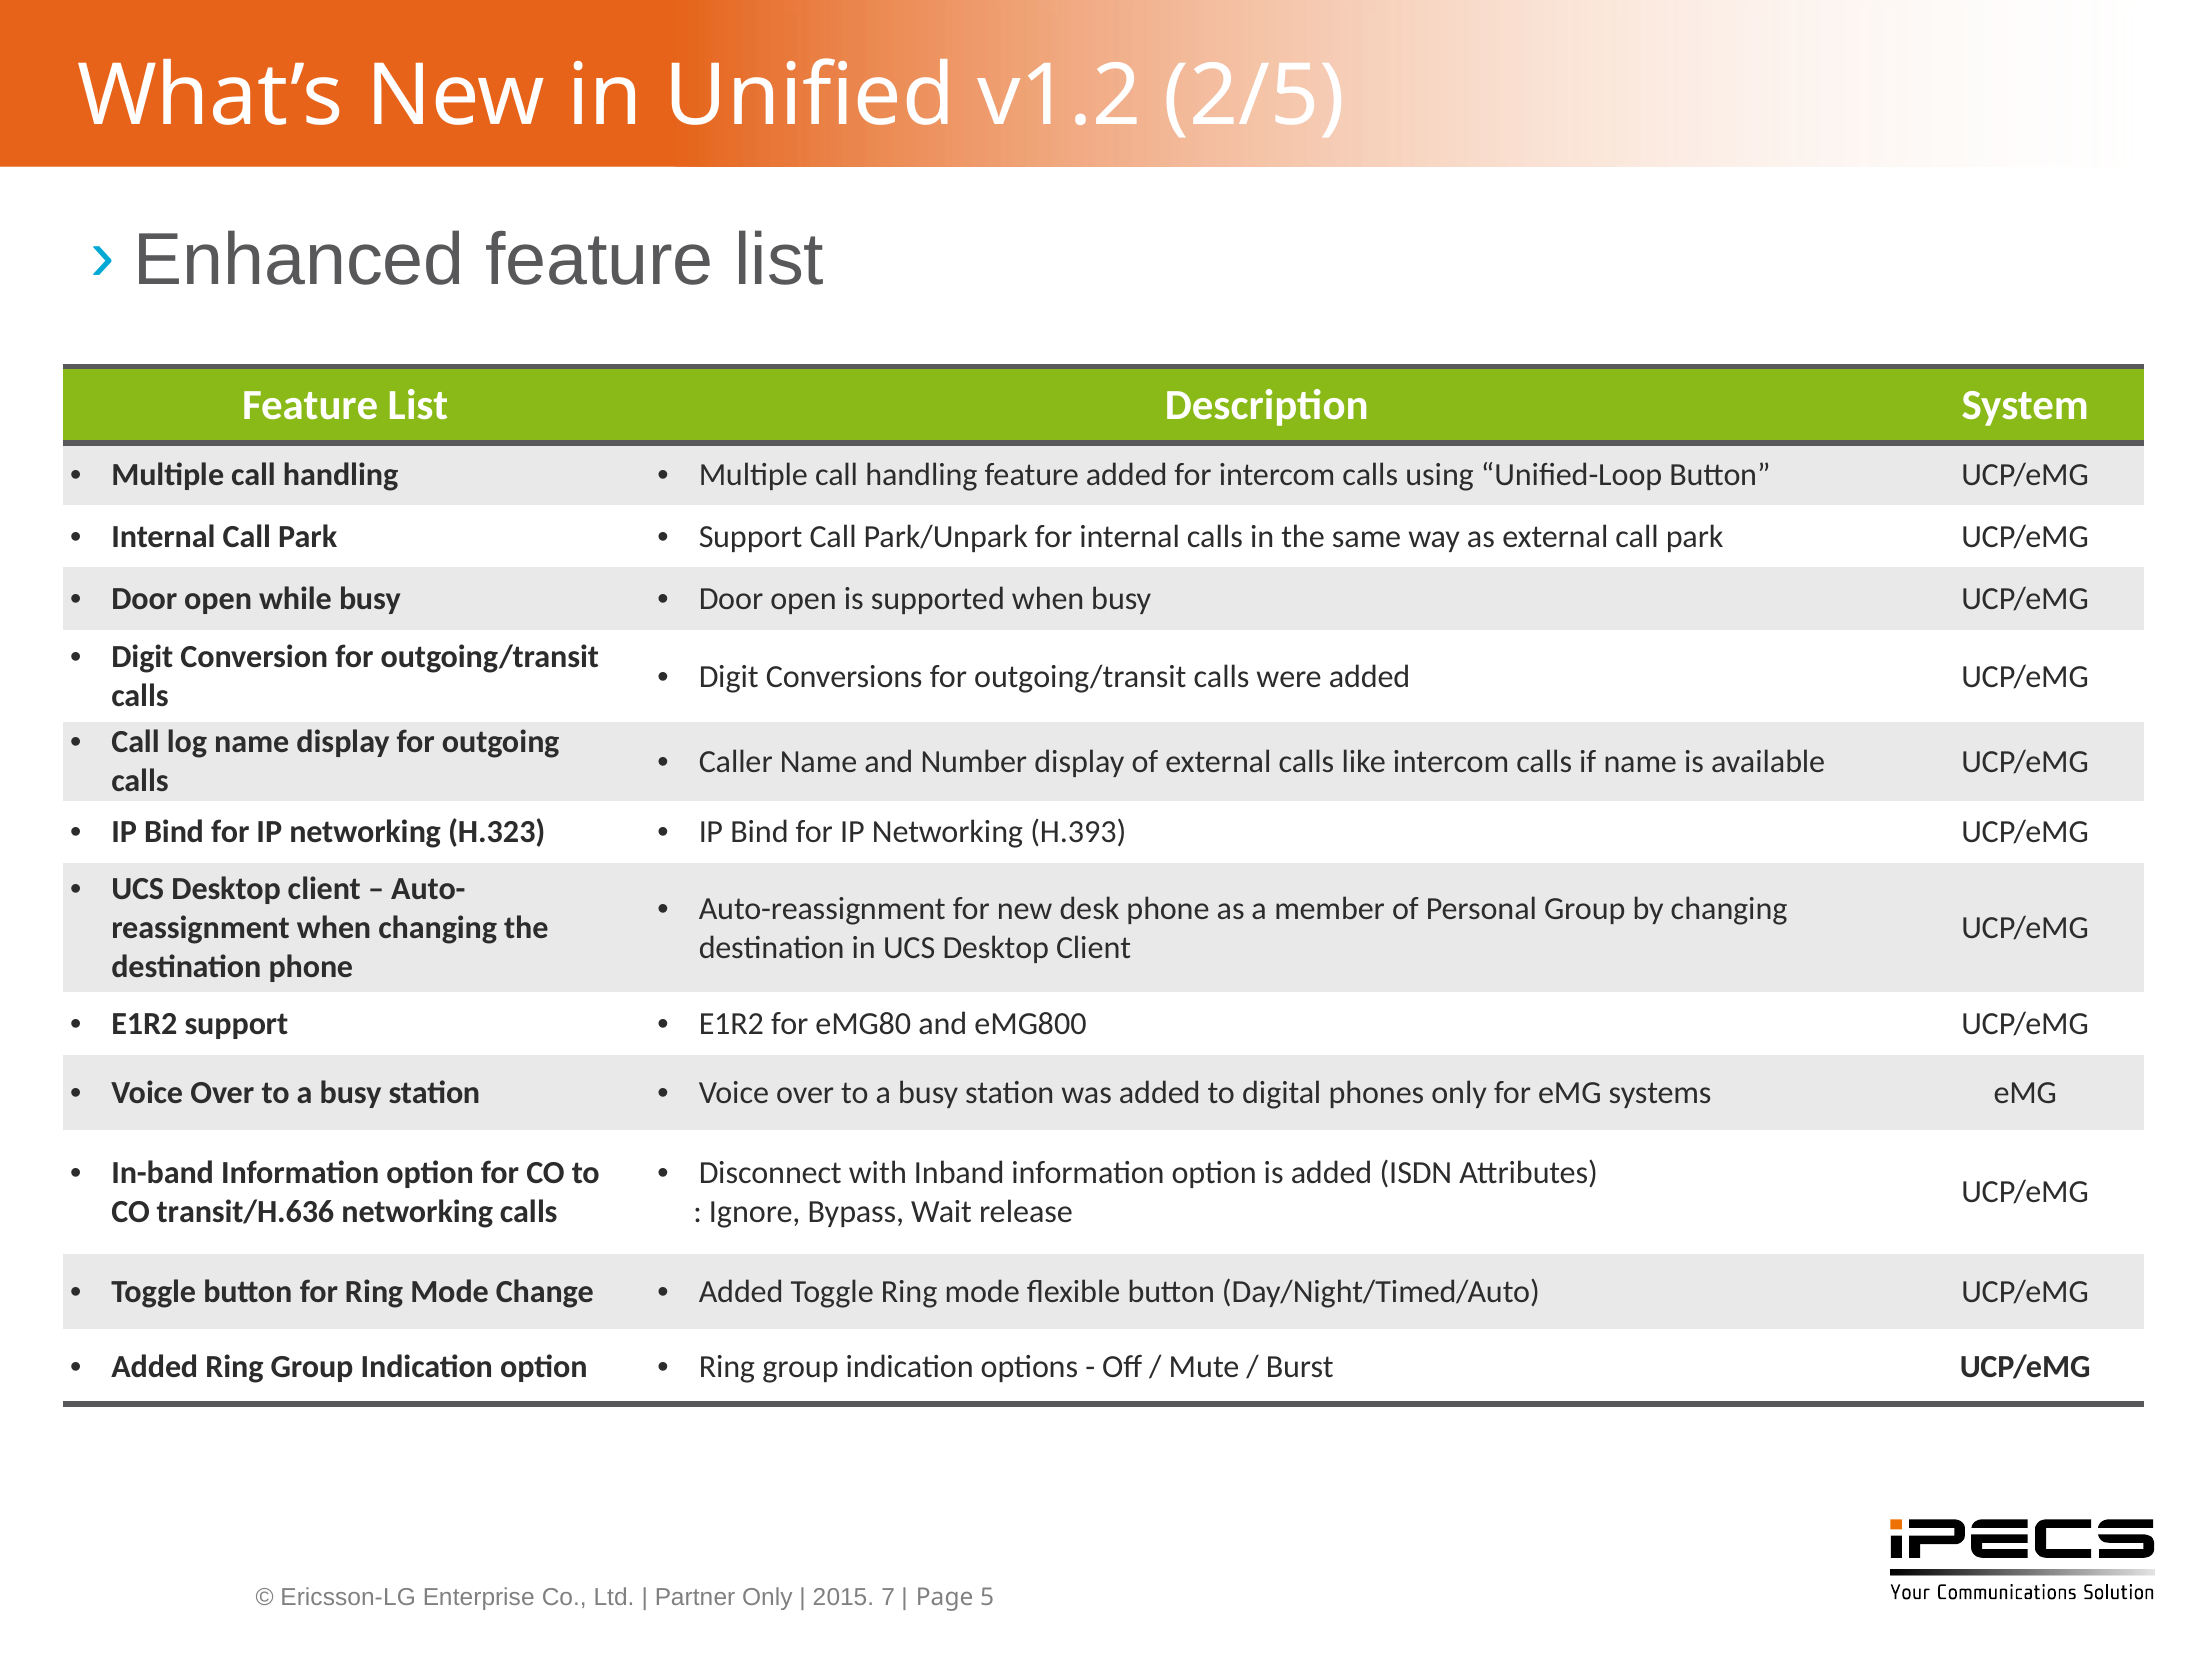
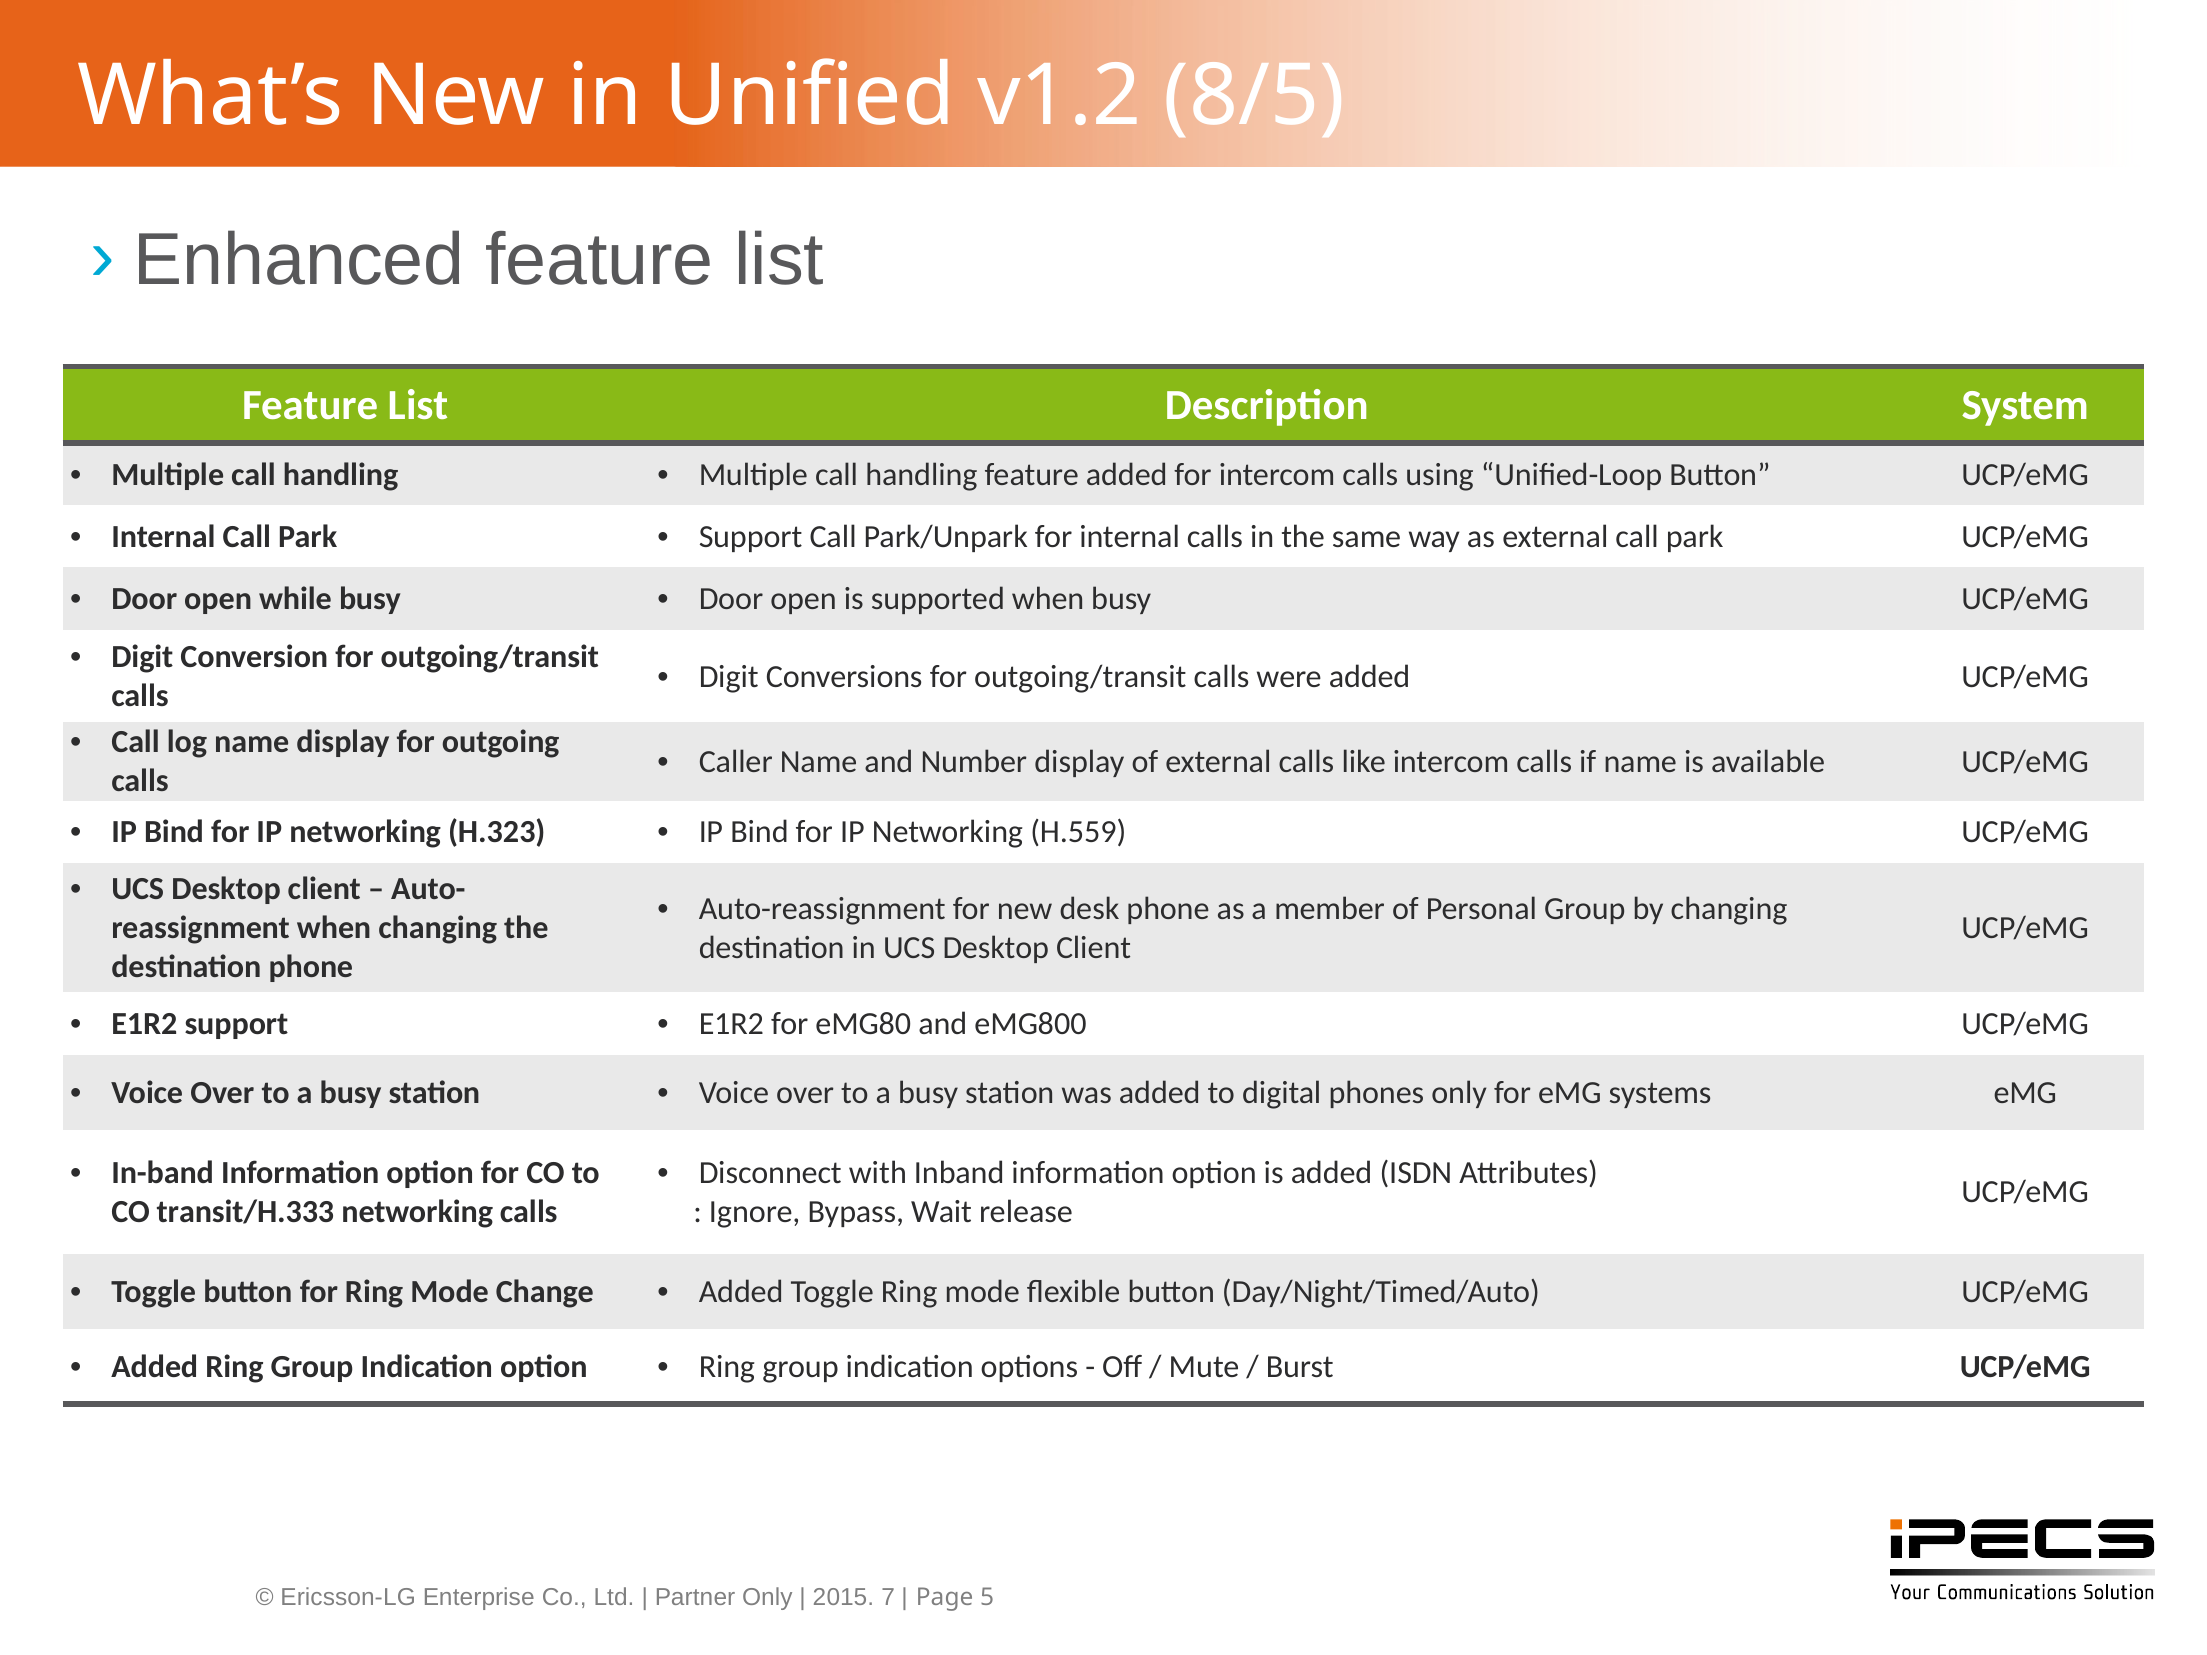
2/5: 2/5 -> 8/5
H.393: H.393 -> H.559
transit/H.636: transit/H.636 -> transit/H.333
